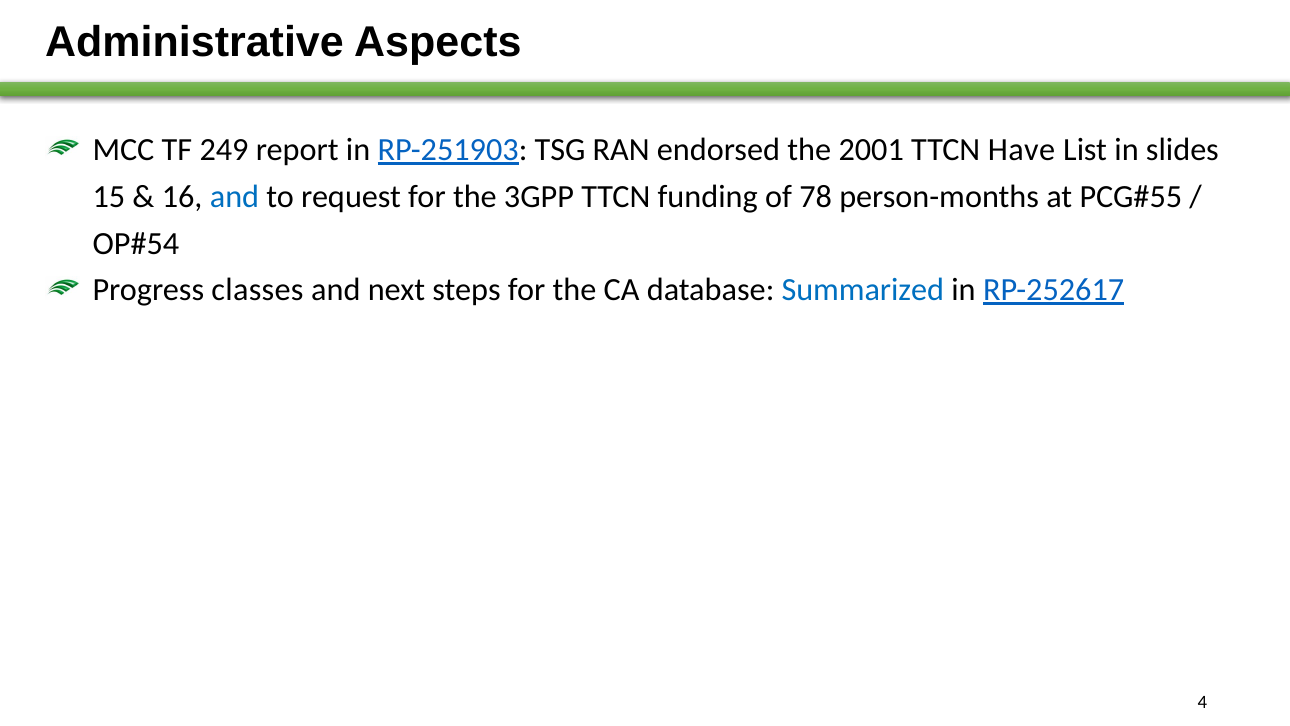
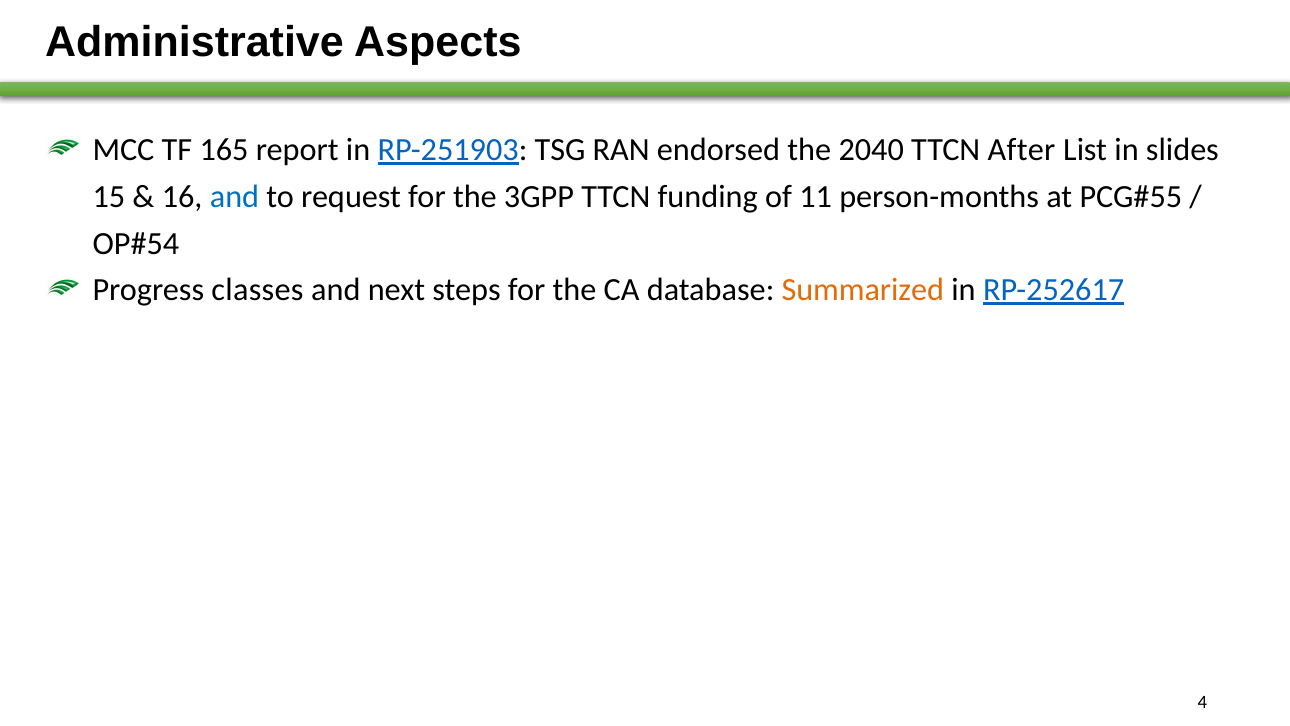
249: 249 -> 165
2001: 2001 -> 2040
Have: Have -> After
78: 78 -> 11
Summarized colour: blue -> orange
